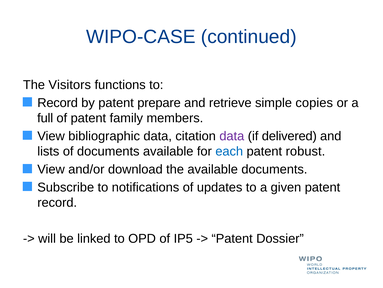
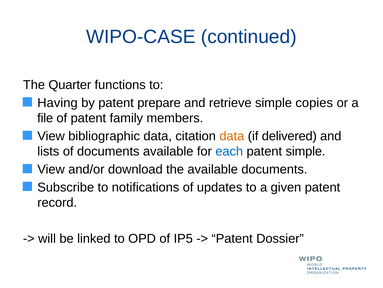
Visitors: Visitors -> Quarter
Record at (58, 103): Record -> Having
full: full -> file
data at (232, 136) colour: purple -> orange
patent robust: robust -> simple
